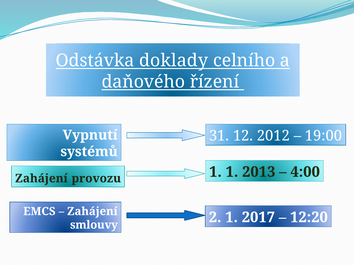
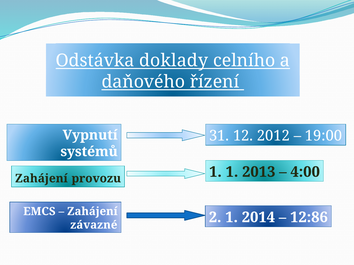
smlouvy: smlouvy -> závazné
2017: 2017 -> 2014
12:20: 12:20 -> 12:86
